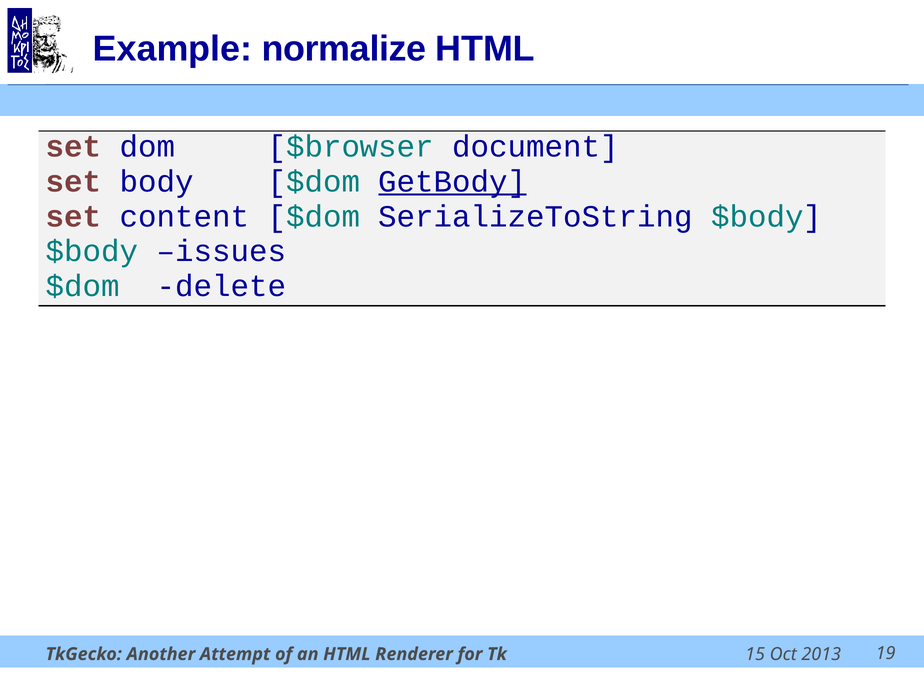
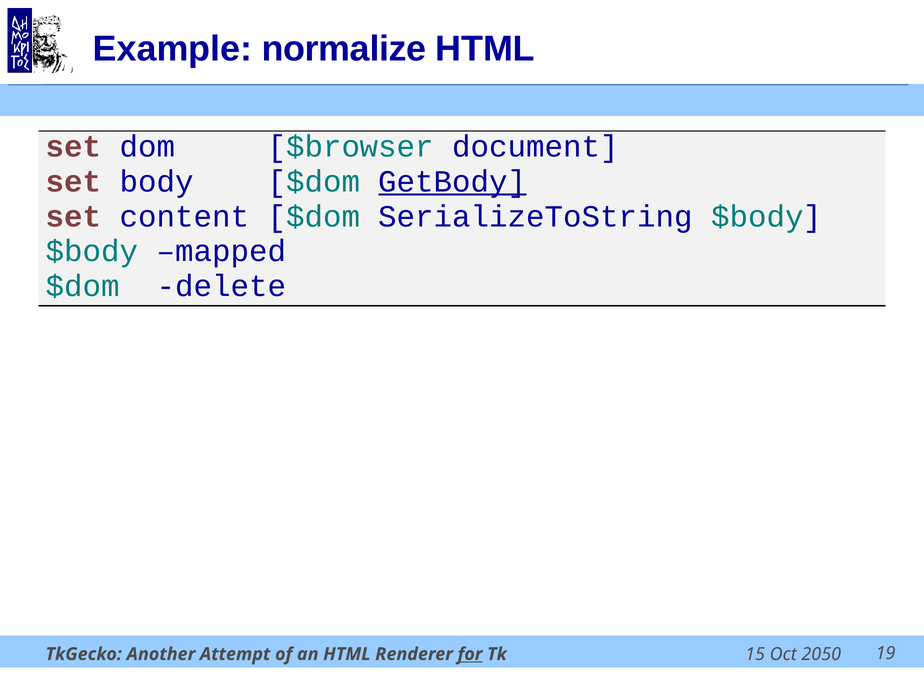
issues: issues -> mapped
2013: 2013 -> 2050
for underline: none -> present
